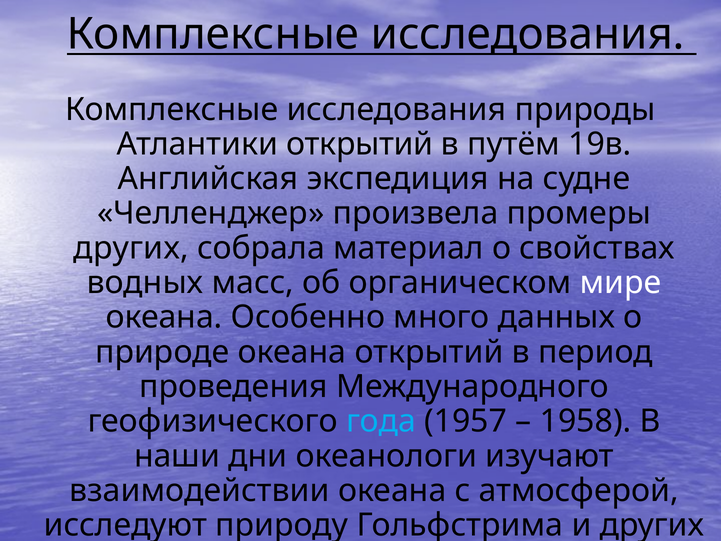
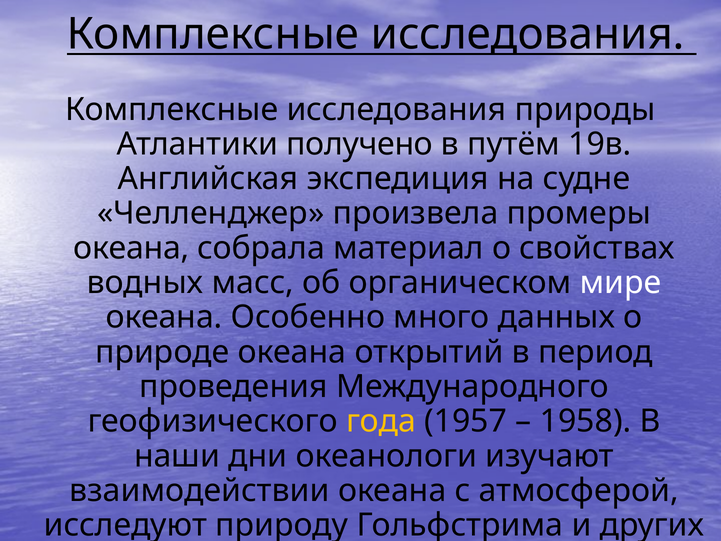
Атлантики открытий: открытий -> получено
других at (131, 248): других -> океана
года colour: light blue -> yellow
